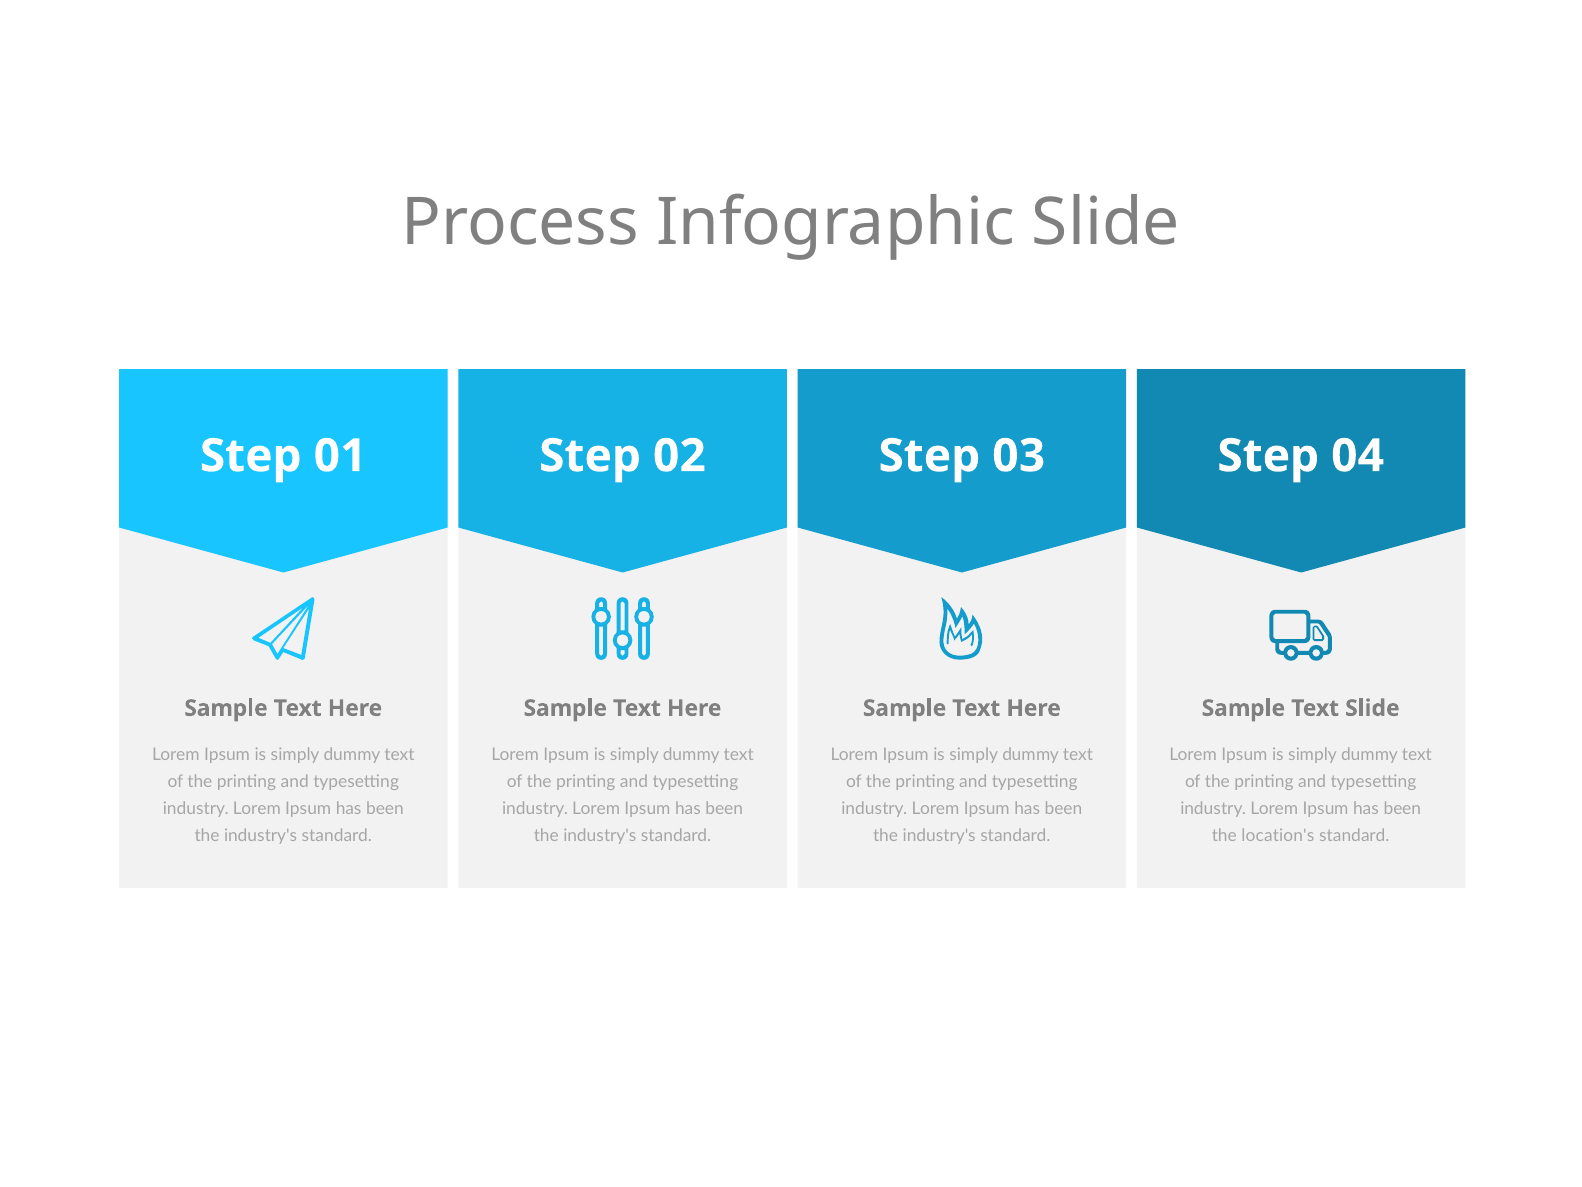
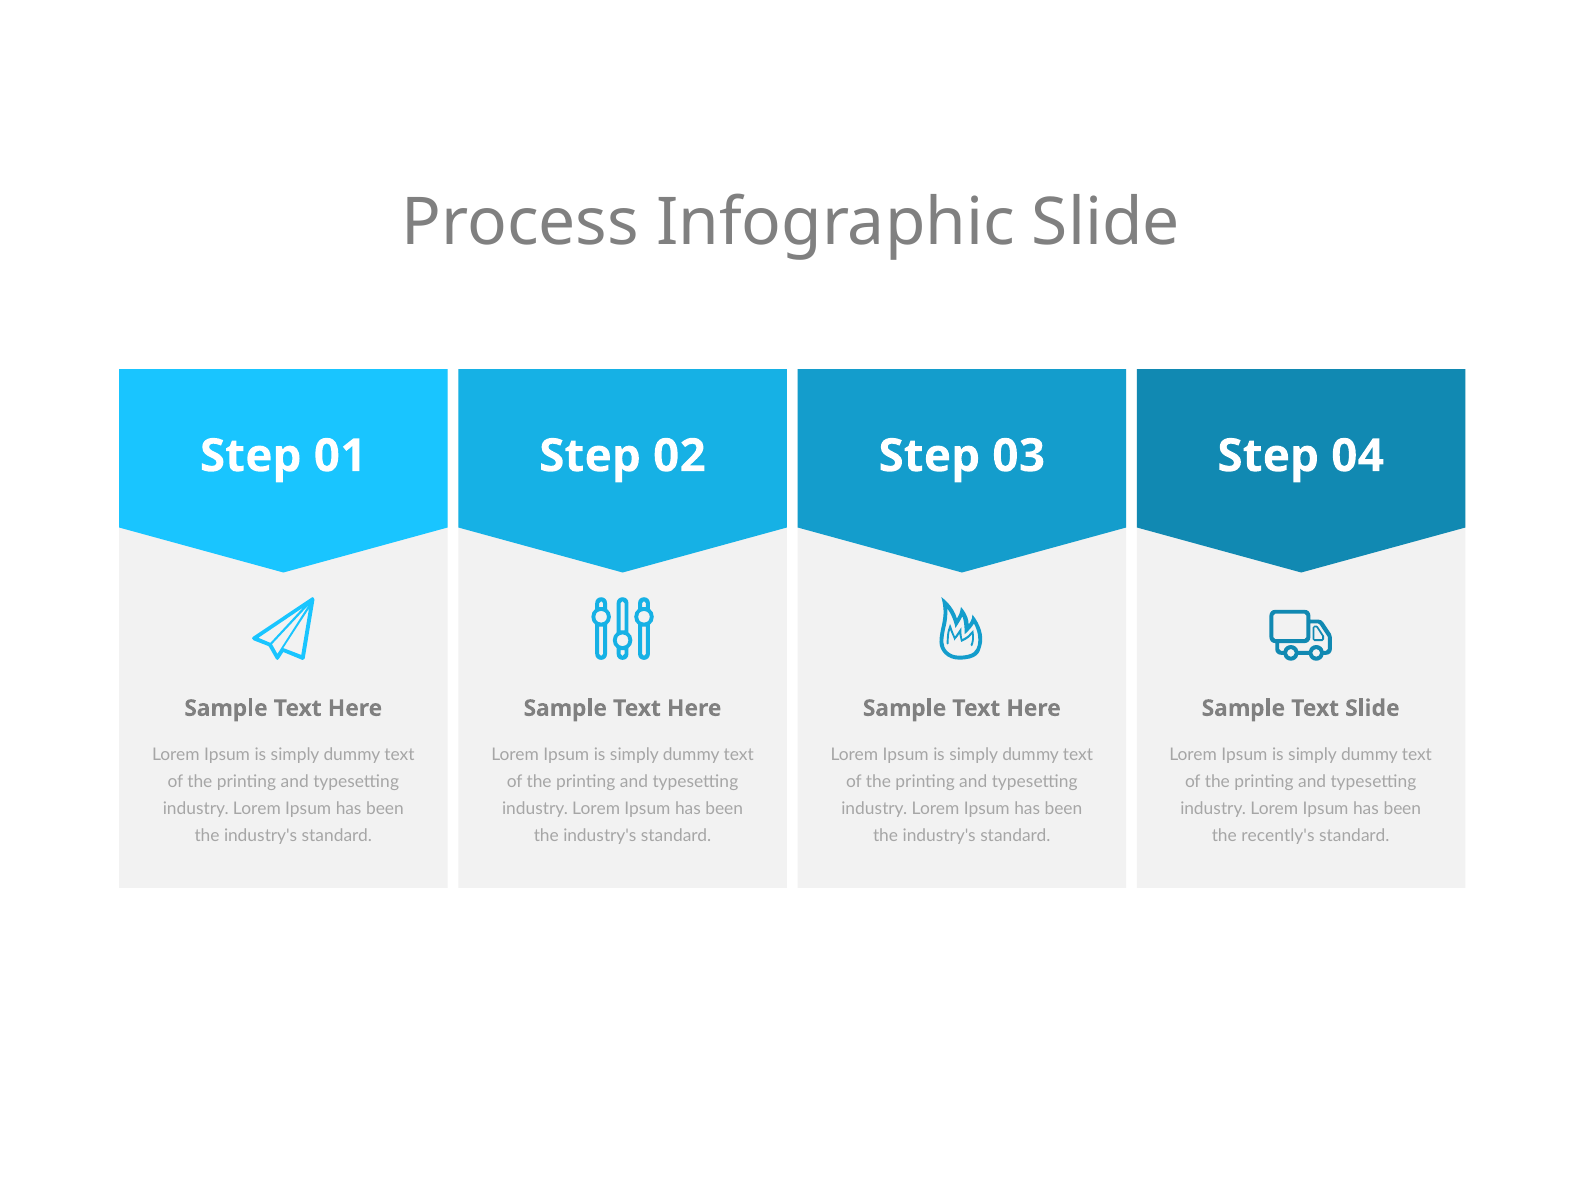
location's: location's -> recently's
